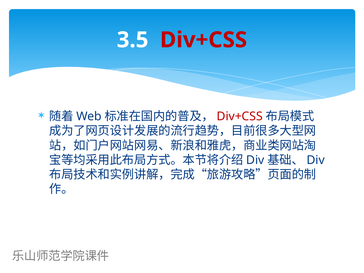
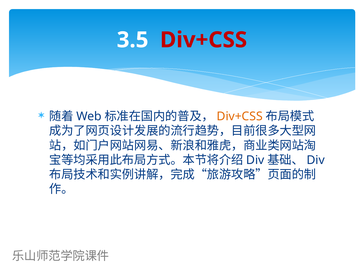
Div+CSS at (240, 116) colour: red -> orange
